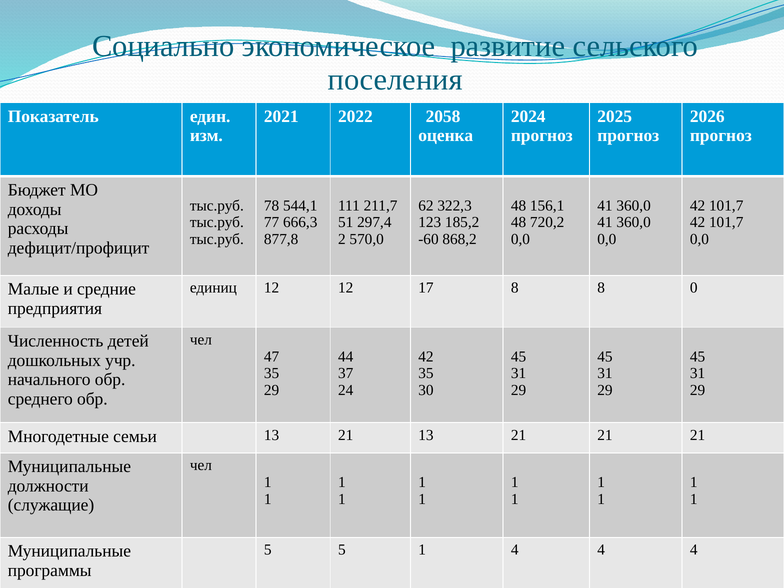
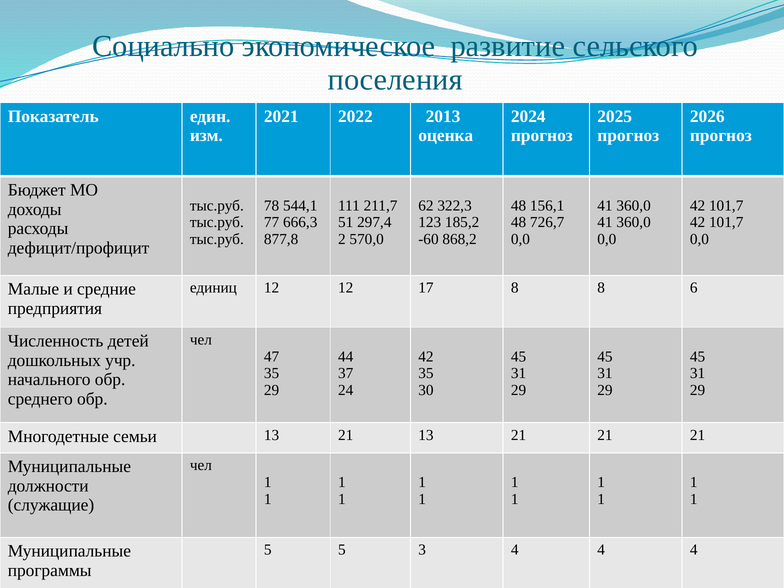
2058: 2058 -> 2013
720,2: 720,2 -> 726,7
0: 0 -> 6
5 1: 1 -> 3
